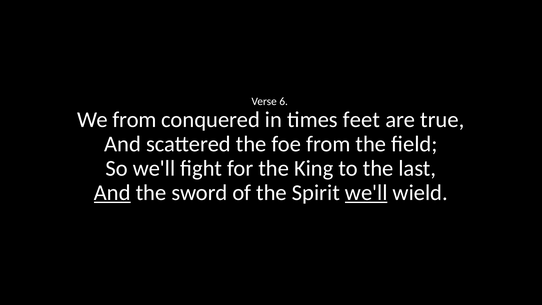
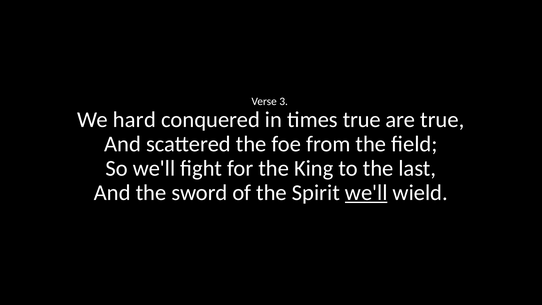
6: 6 -> 3
We from: from -> hard
times feet: feet -> true
And at (112, 193) underline: present -> none
